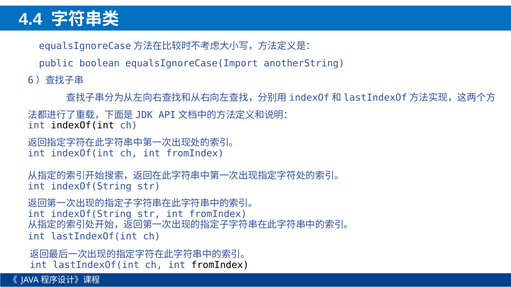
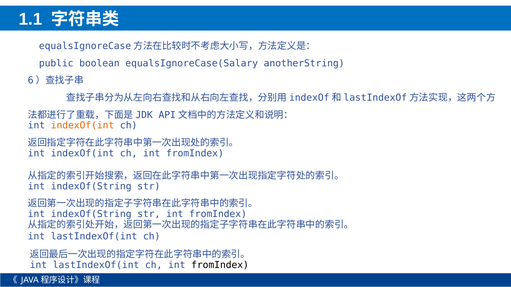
4.4: 4.4 -> 1.1
equalsIgnoreCase(Import: equalsIgnoreCase(Import -> equalsIgnoreCase(Salary
indexOf(int at (83, 126) colour: black -> orange
